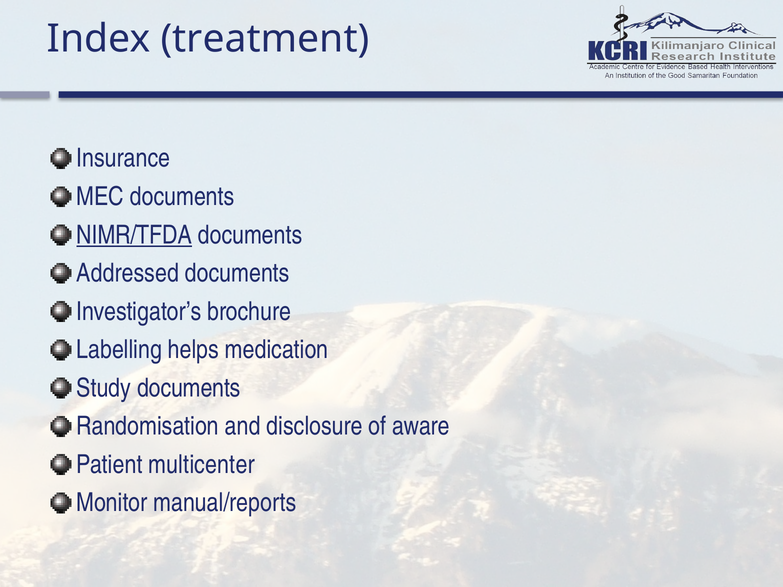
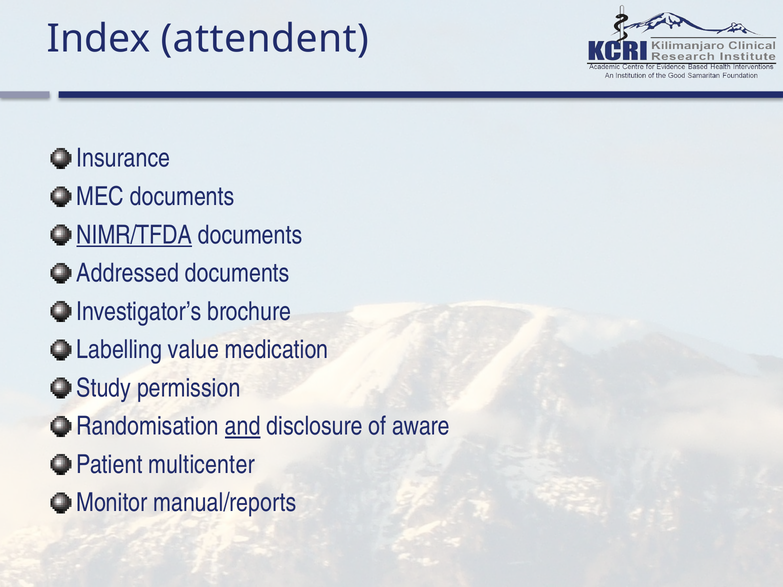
treatment: treatment -> attendent
helps: helps -> value
Study documents: documents -> permission
and underline: none -> present
